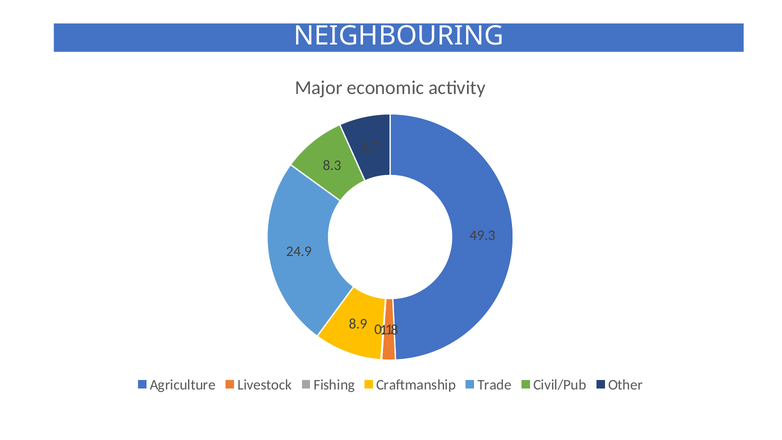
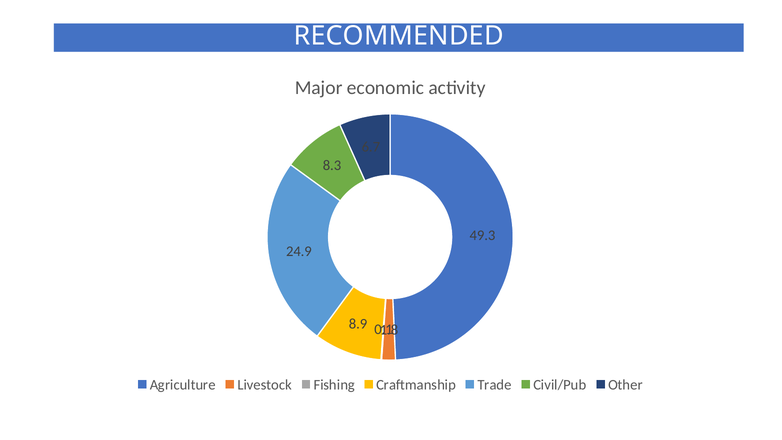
NEIGHBOURING: NEIGHBOURING -> RECOMMENDED
